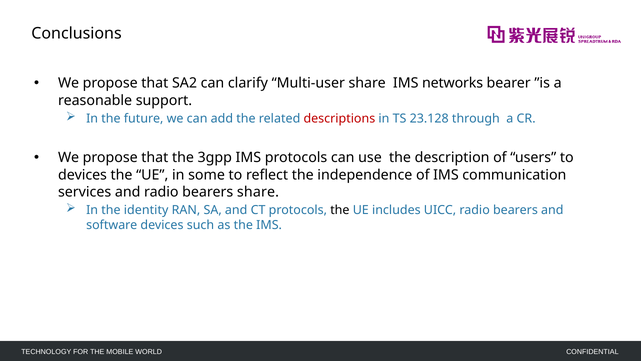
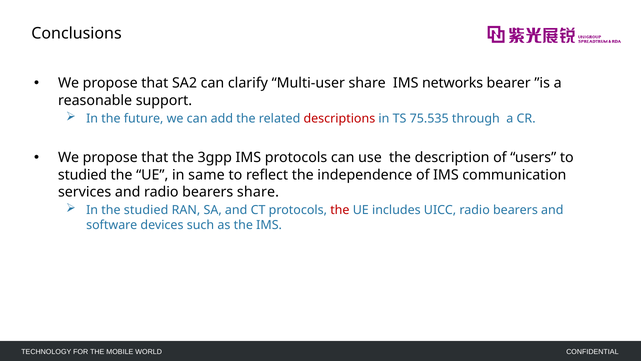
23.128: 23.128 -> 75.535
devices at (83, 175): devices -> studied
some: some -> same
the identity: identity -> studied
the at (340, 210) colour: black -> red
